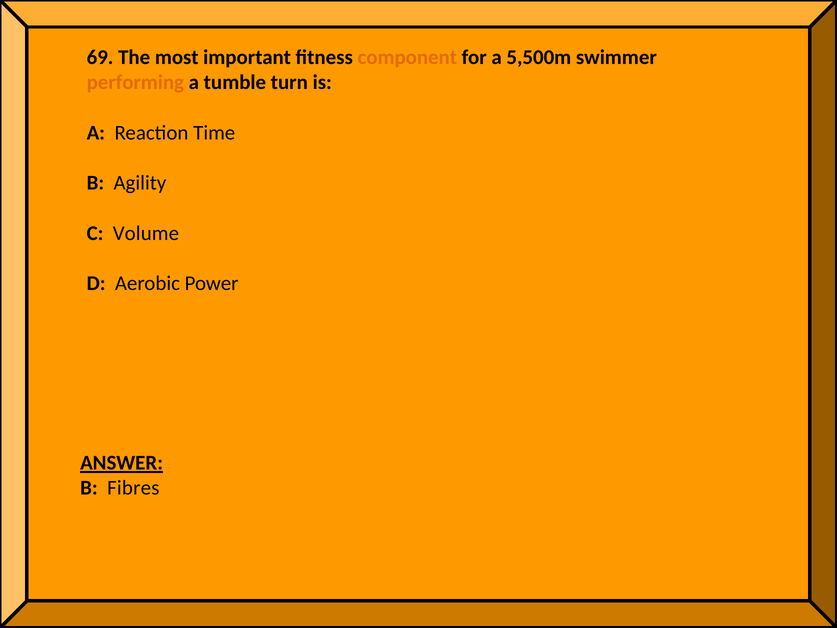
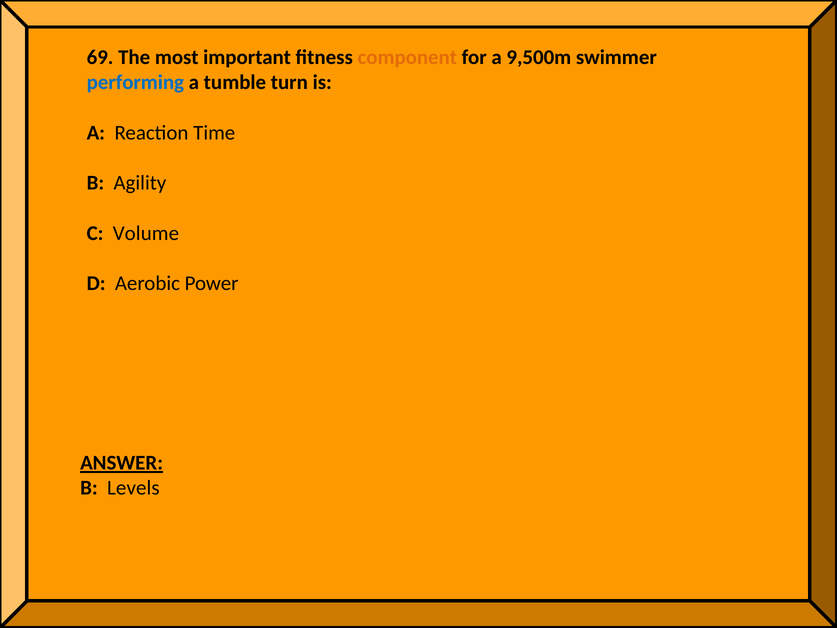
5,500m: 5,500m -> 9,500m
performing colour: orange -> blue
Fibres: Fibres -> Levels
